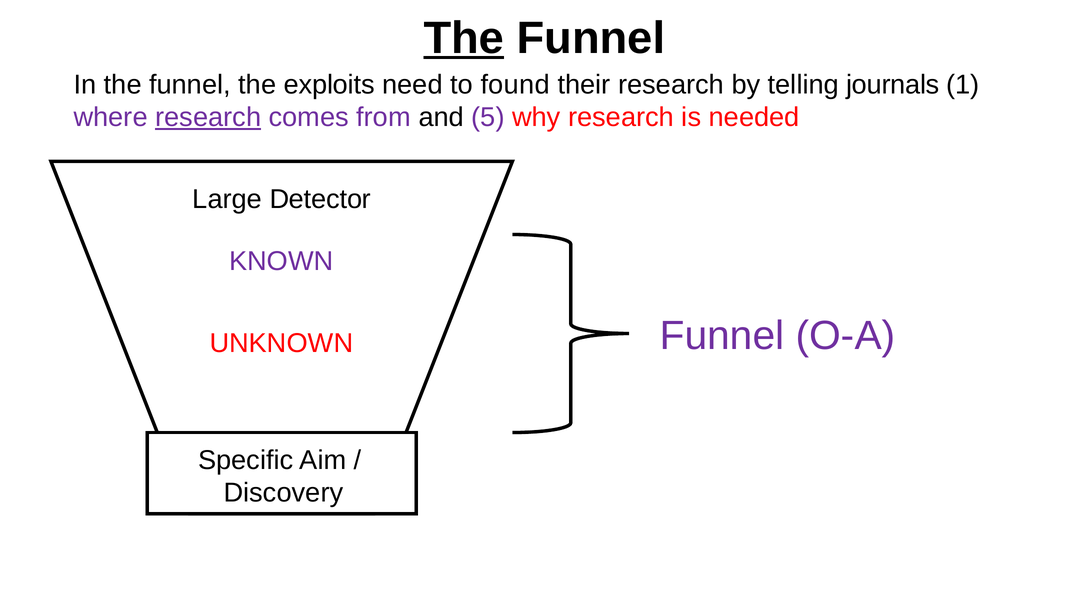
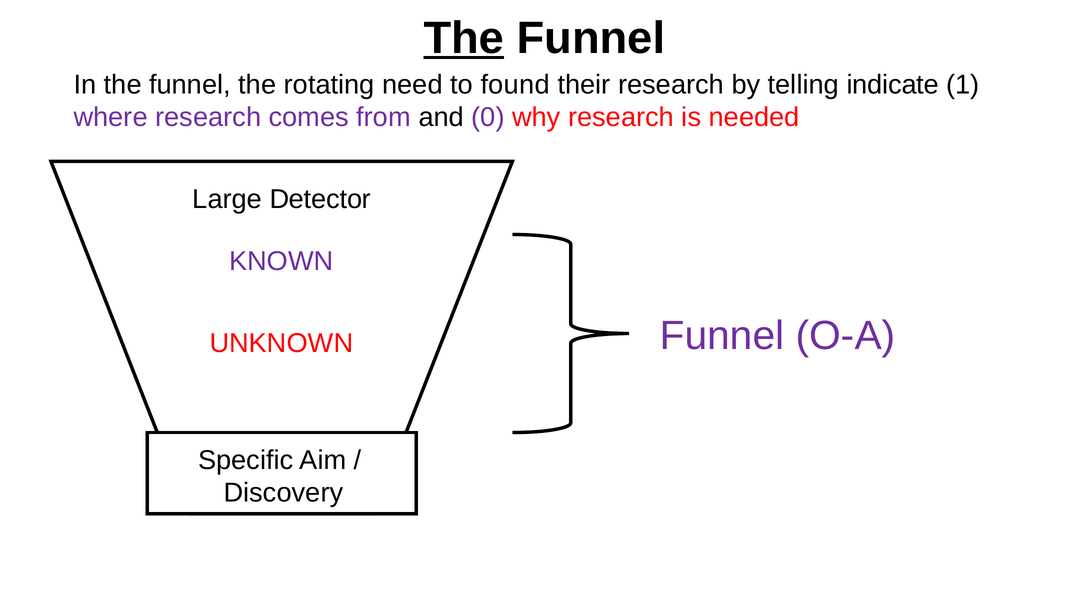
exploits: exploits -> rotating
journals: journals -> indicate
research at (208, 117) underline: present -> none
5: 5 -> 0
